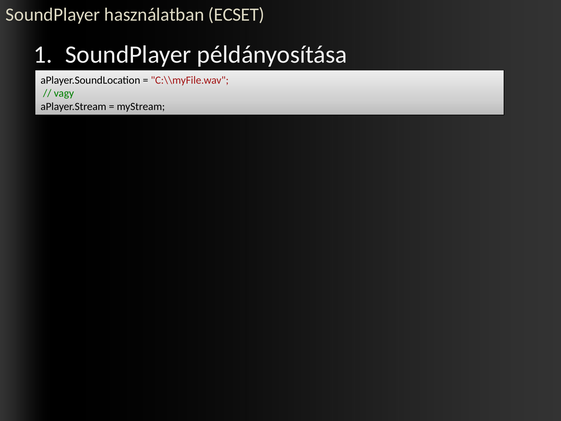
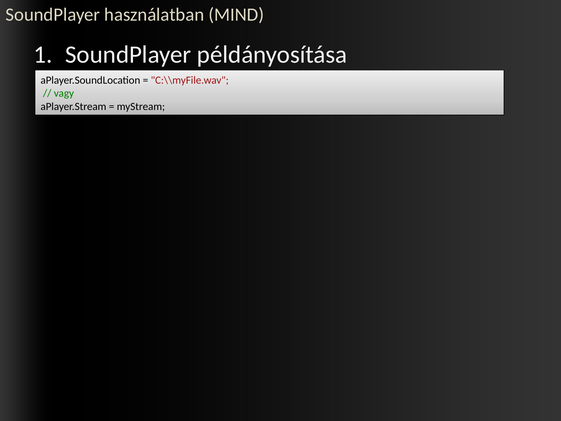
ECSET: ECSET -> MIND
